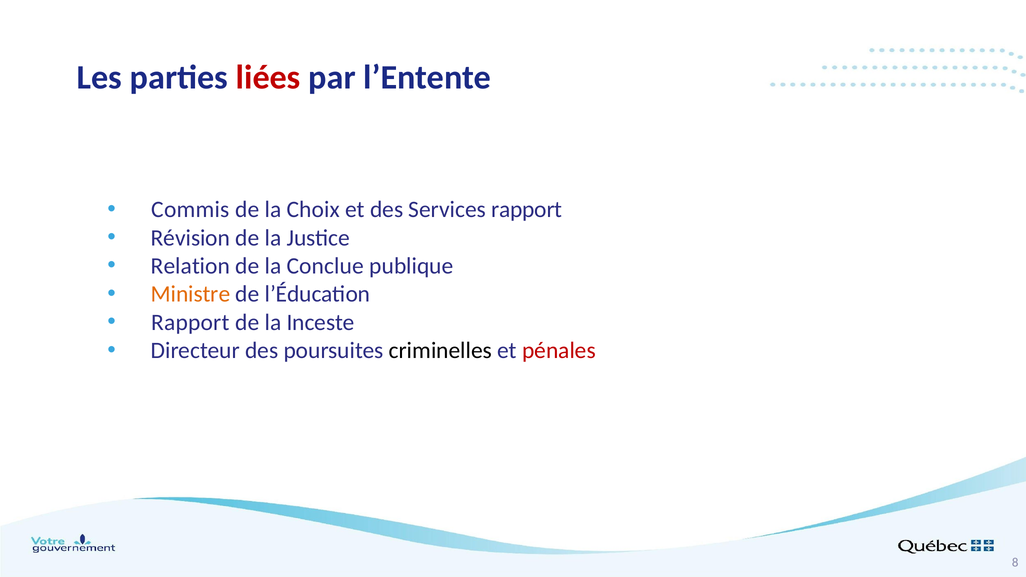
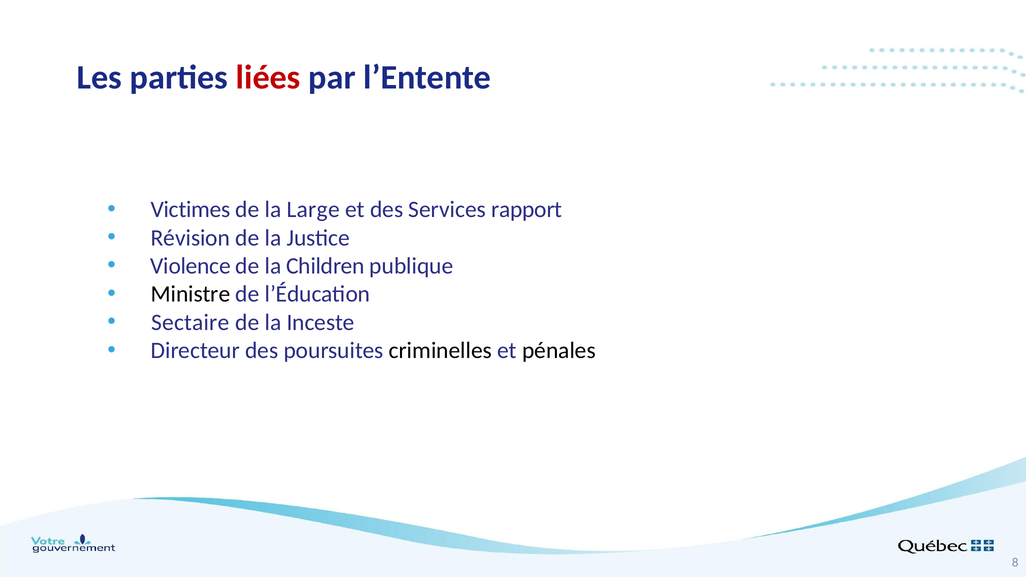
Commis: Commis -> Victimes
Choix: Choix -> Large
Relation: Relation -> Violence
Conclue: Conclue -> Children
Ministre colour: orange -> black
Rapport at (190, 322): Rapport -> Sectaire
pénales colour: red -> black
